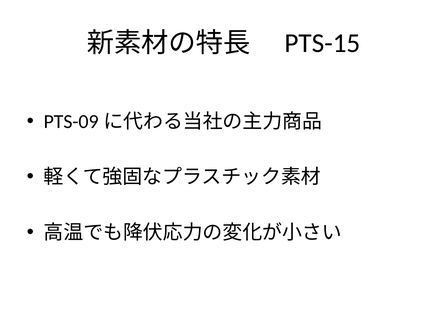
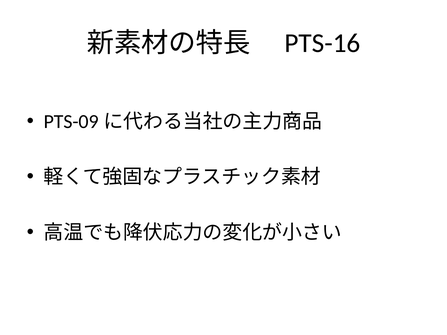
PTS-15: PTS-15 -> PTS-16
